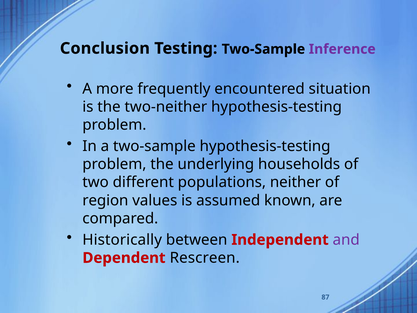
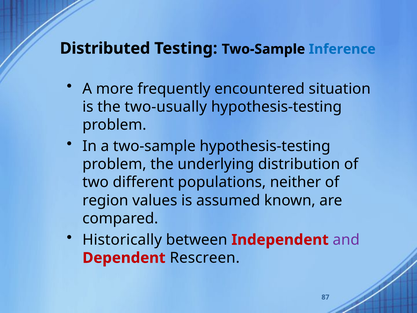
Conclusion: Conclusion -> Distributed
Inference colour: purple -> blue
two-neither: two-neither -> two-usually
households: households -> distribution
